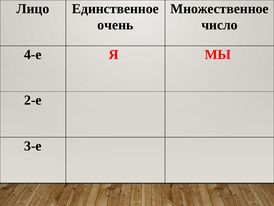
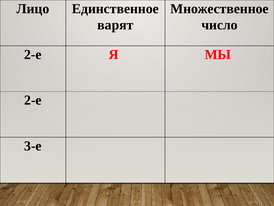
очень: очень -> варят
4-е at (33, 54): 4-е -> 2-е
